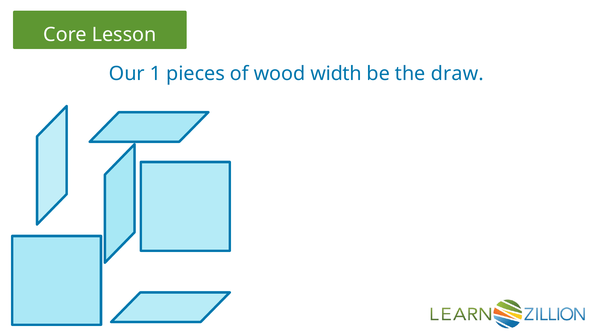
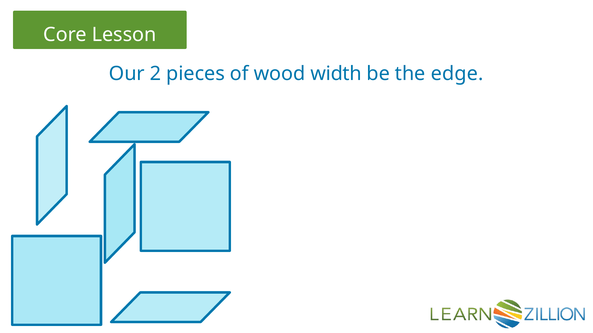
1: 1 -> 2
draw: draw -> edge
